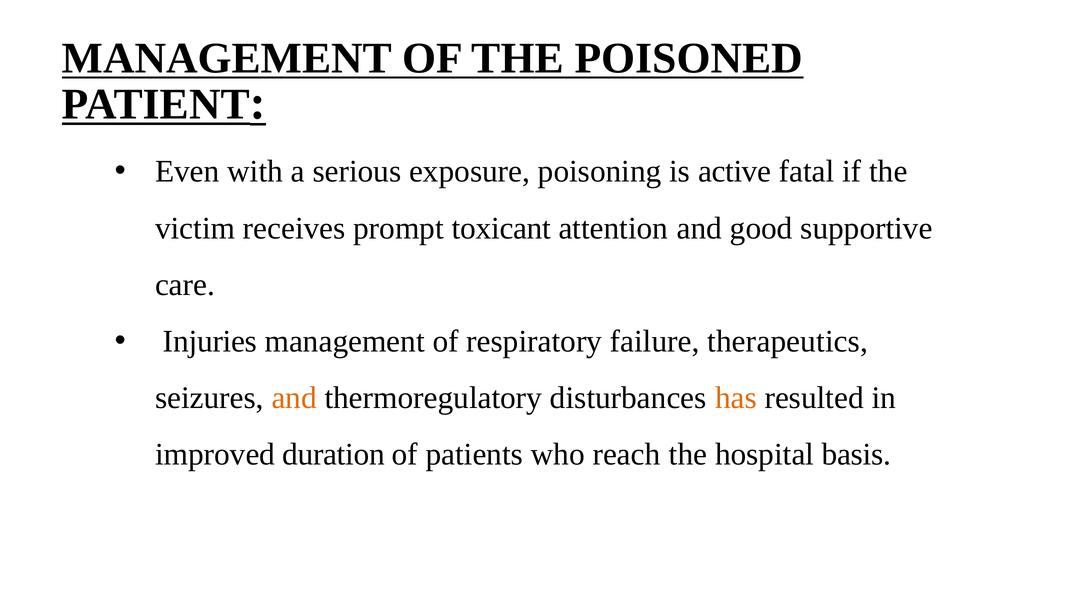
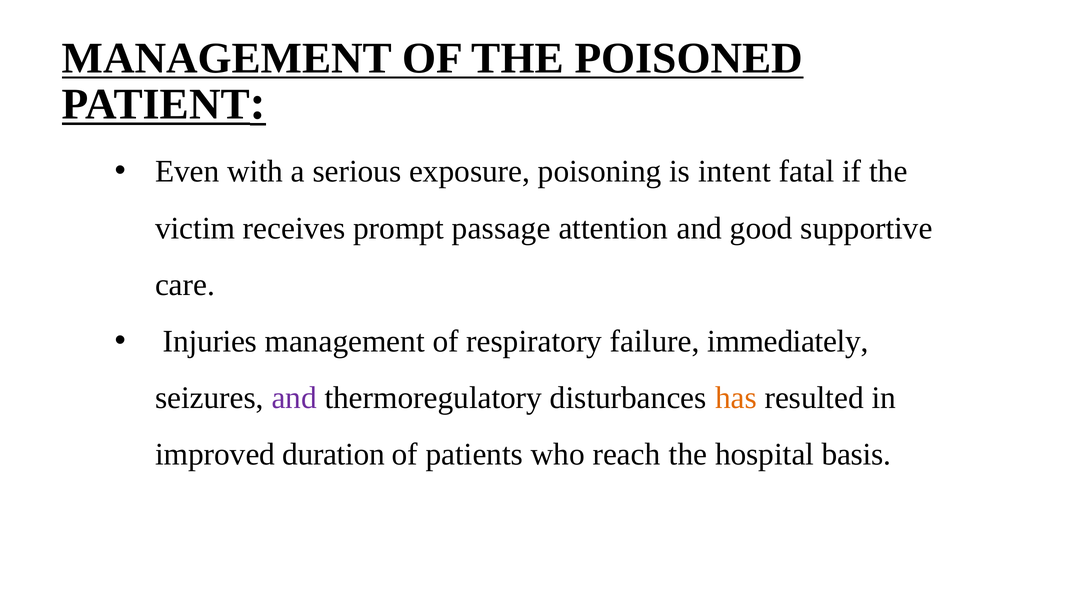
active: active -> intent
toxicant: toxicant -> passage
therapeutics: therapeutics -> immediately
and at (294, 398) colour: orange -> purple
